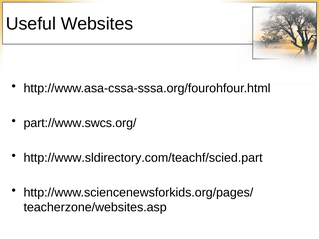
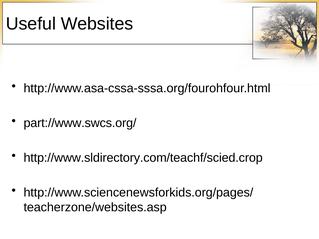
http://www.sldirectory.com/teachf/scied.part: http://www.sldirectory.com/teachf/scied.part -> http://www.sldirectory.com/teachf/scied.crop
